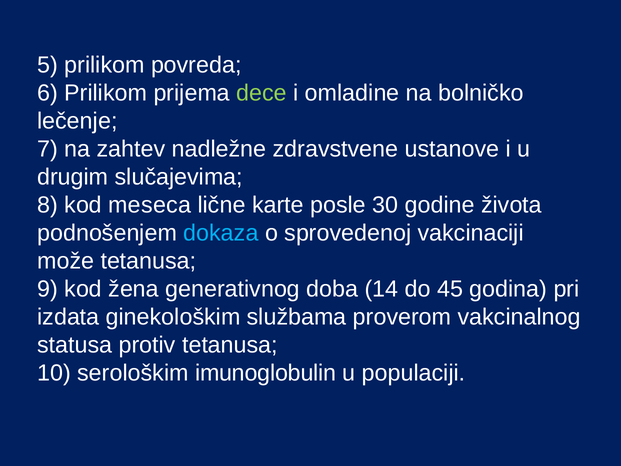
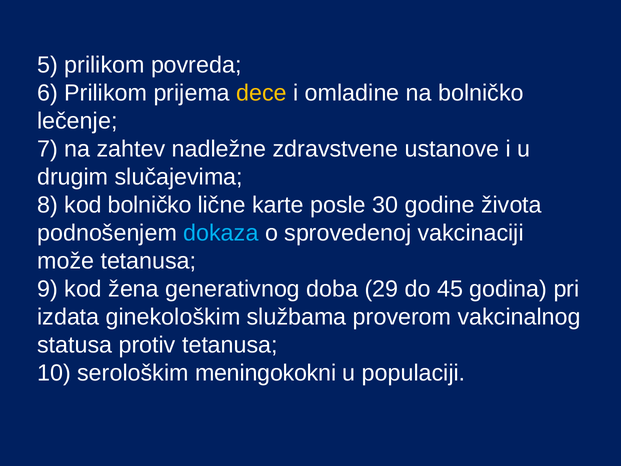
dece colour: light green -> yellow
kod meseca: meseca -> bolničko
14: 14 -> 29
imunoglobulin: imunoglobulin -> meningokokni
